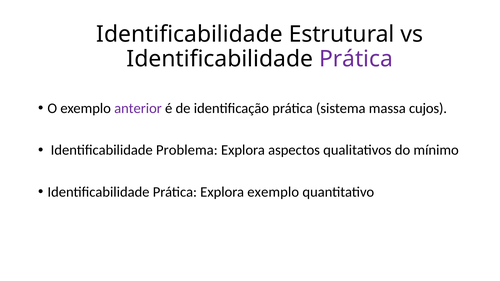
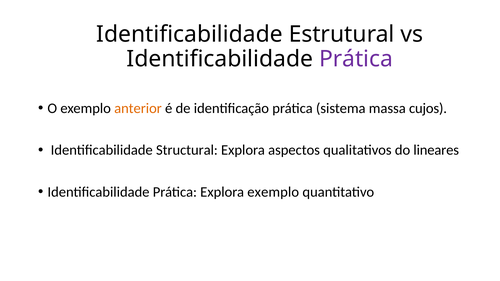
anterior colour: purple -> orange
Problema: Problema -> Structural
mínimo: mínimo -> lineares
